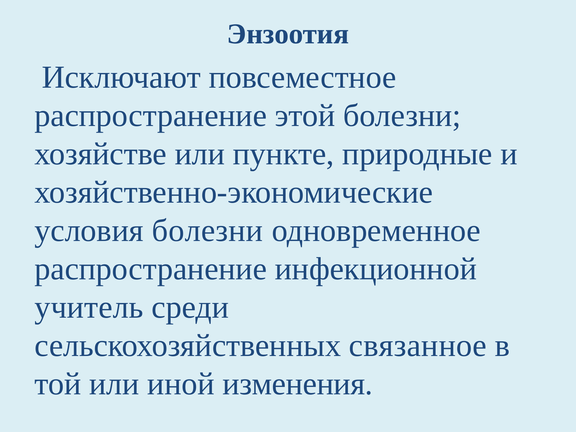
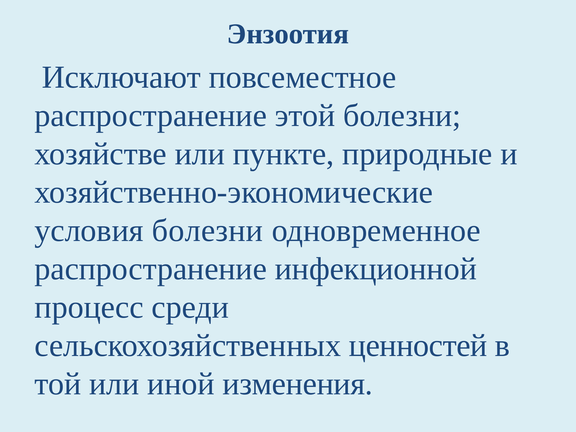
учитель: учитель -> процесс
связанное: связанное -> ценностей
